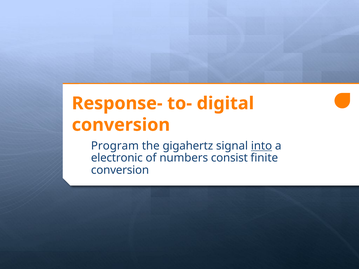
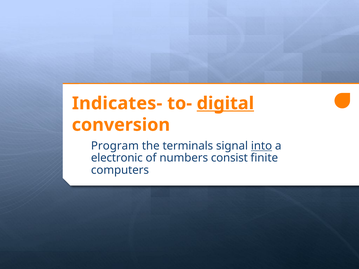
Response-: Response- -> Indicates-
digital underline: none -> present
gigahertz: gigahertz -> terminals
conversion at (120, 170): conversion -> computers
